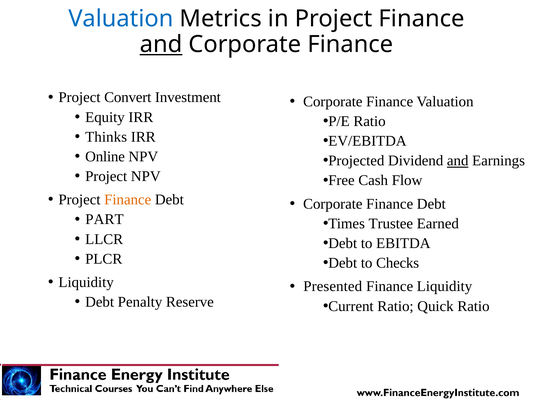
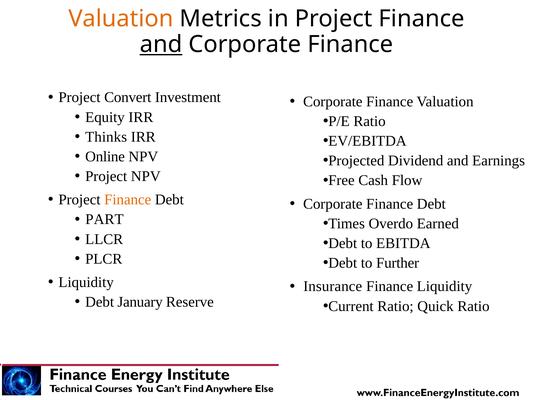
Valuation at (121, 19) colour: blue -> orange
and at (458, 161) underline: present -> none
Trustee: Trustee -> Overdo
Checks: Checks -> Further
Presented: Presented -> Insurance
Penalty: Penalty -> January
